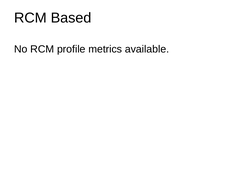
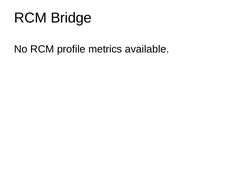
Based: Based -> Bridge
